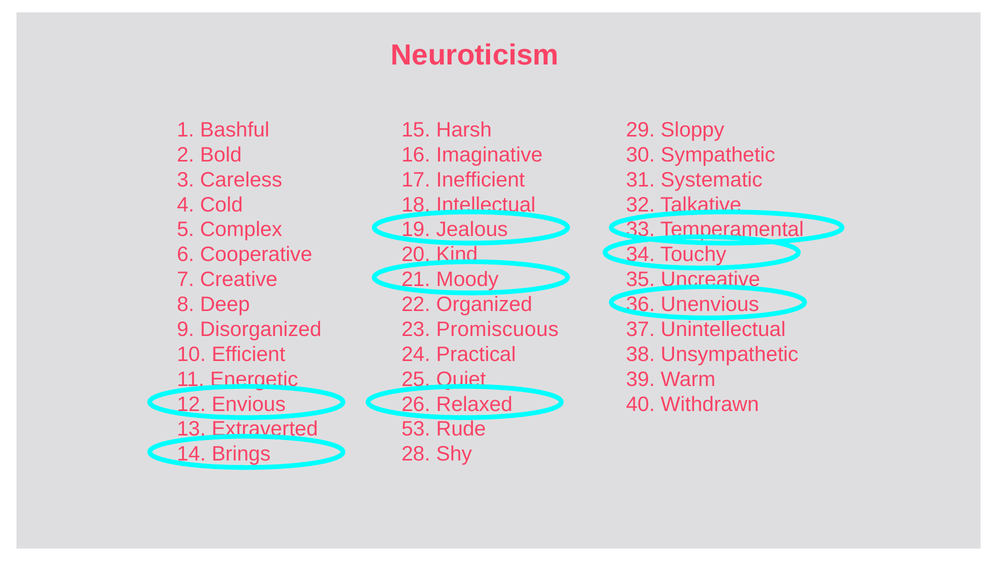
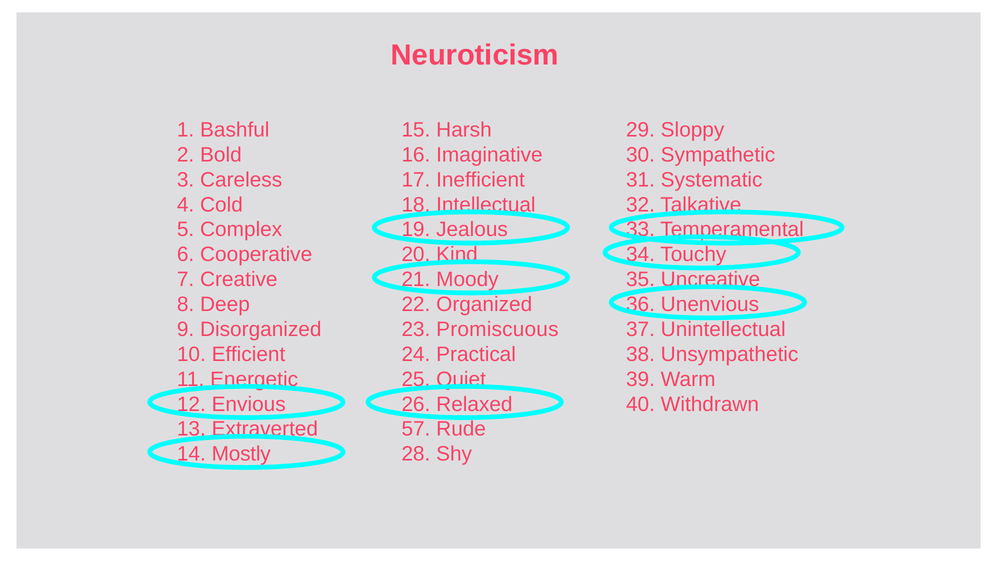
53: 53 -> 57
Brings: Brings -> Mostly
